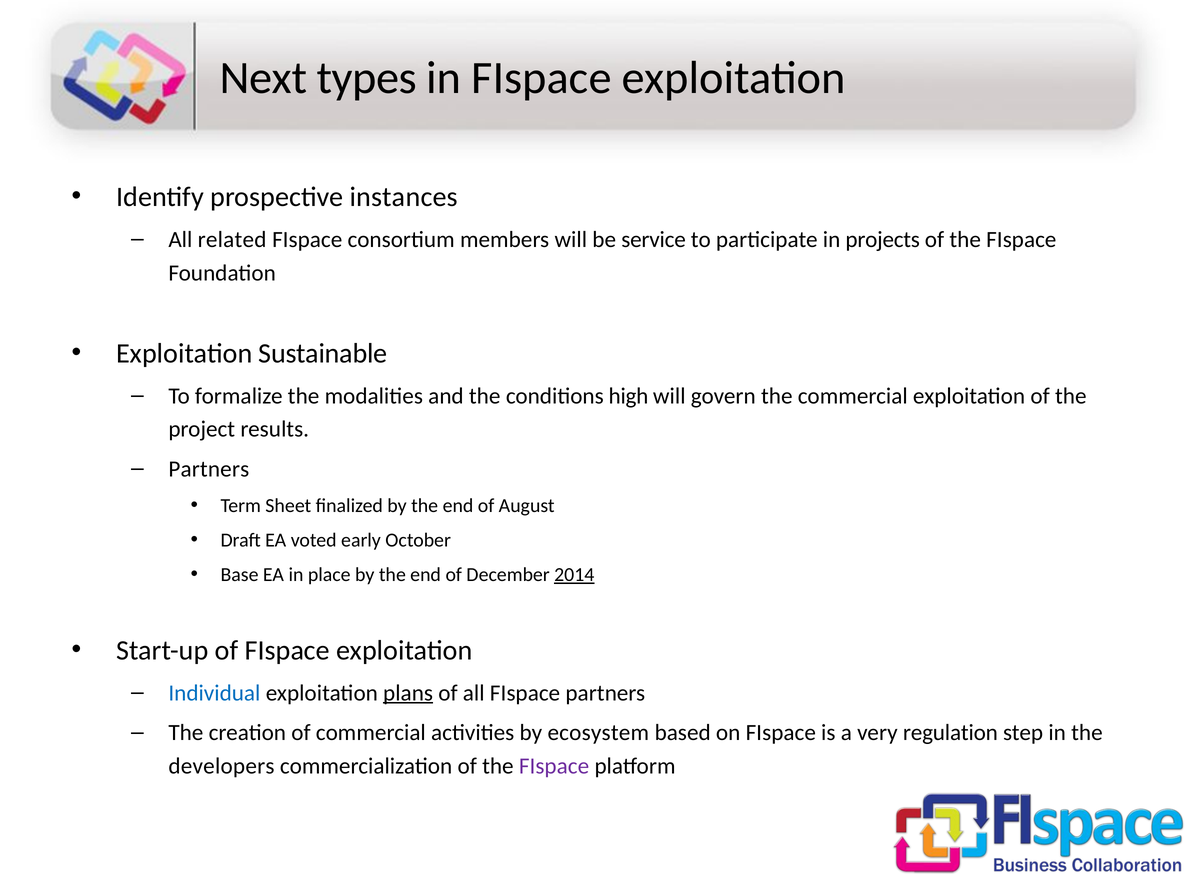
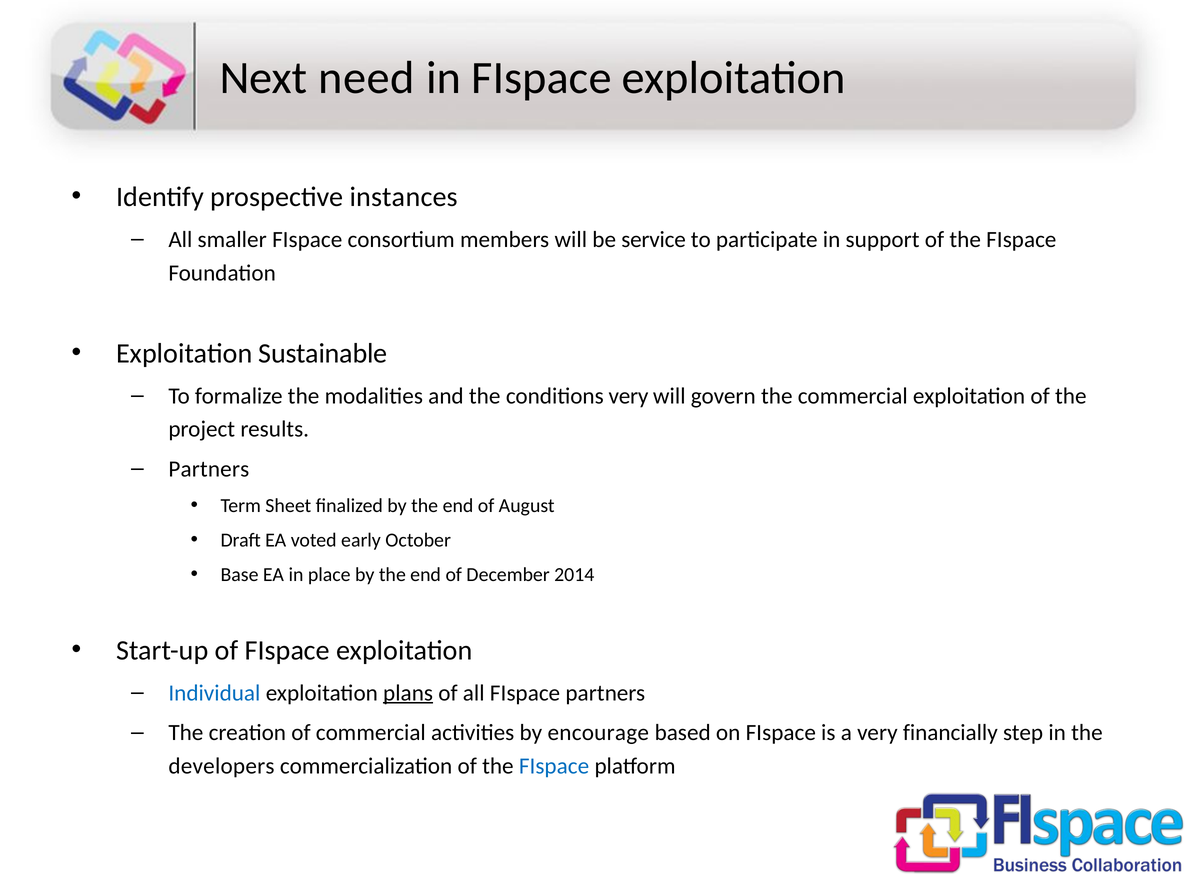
types: types -> need
related: related -> smaller
projects: projects -> support
conditions high: high -> very
2014 underline: present -> none
ecosystem: ecosystem -> encourage
regulation: regulation -> financially
FIspace at (554, 766) colour: purple -> blue
